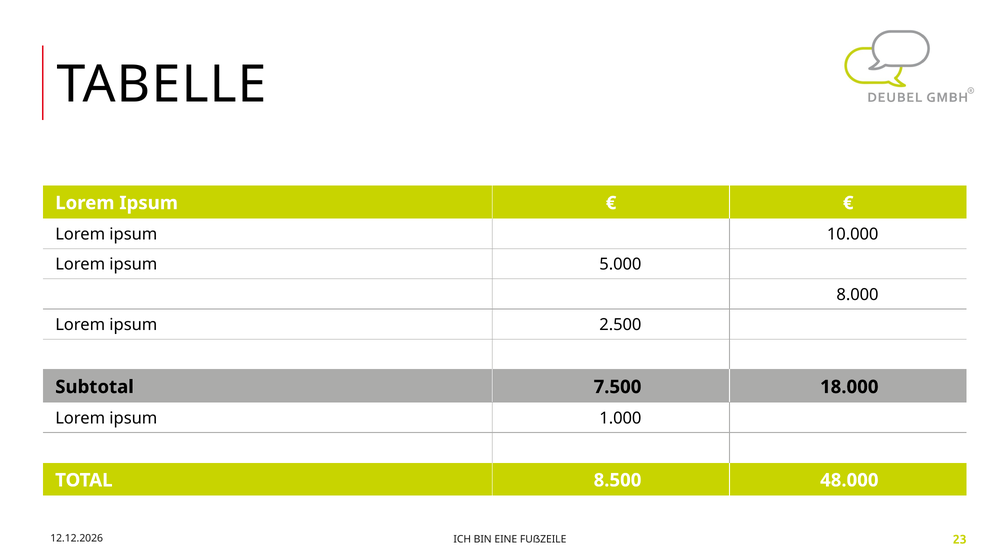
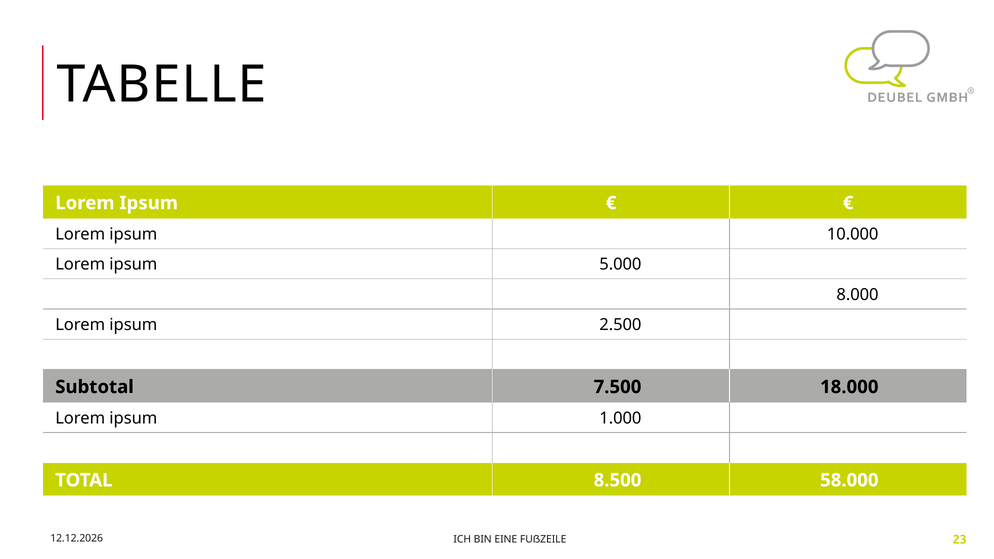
48.000: 48.000 -> 58.000
